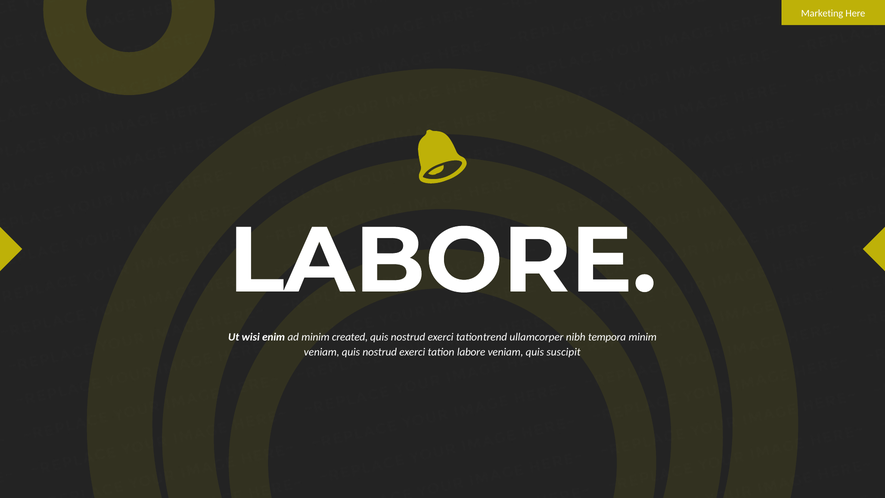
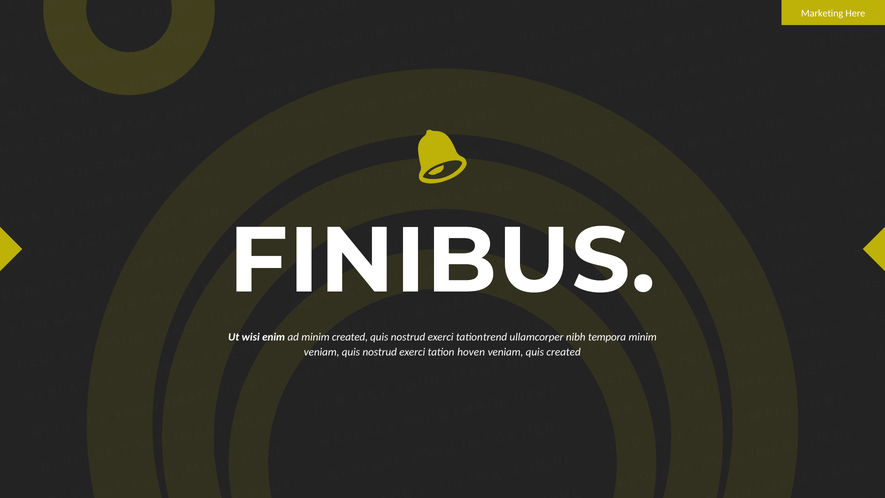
LABORE at (443, 261): LABORE -> FINIBUS
tation labore: labore -> hoven
quis suscipit: suscipit -> created
